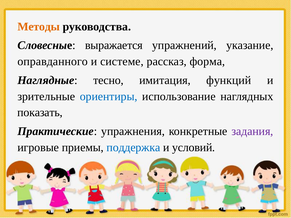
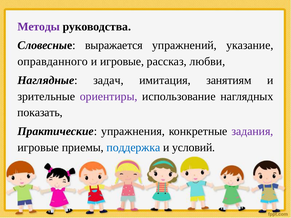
Методы colour: orange -> purple
и системе: системе -> игровые
форма: форма -> любви
тесно: тесно -> задач
функций: функций -> занятиям
ориентиры colour: blue -> purple
